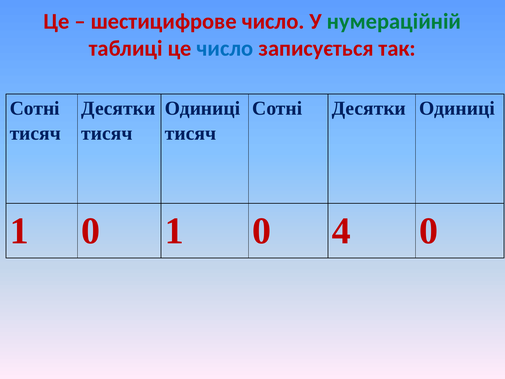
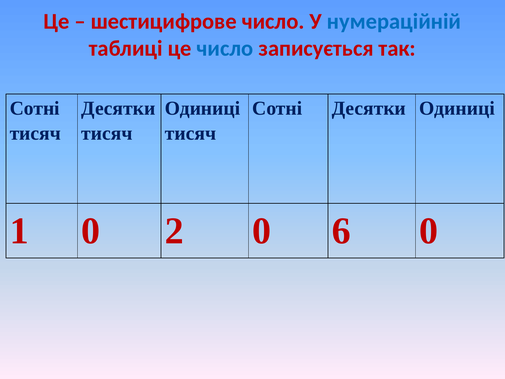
нумераційній colour: green -> blue
0 1: 1 -> 2
4: 4 -> 6
